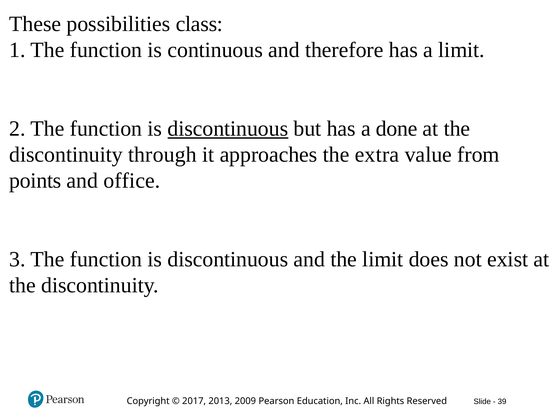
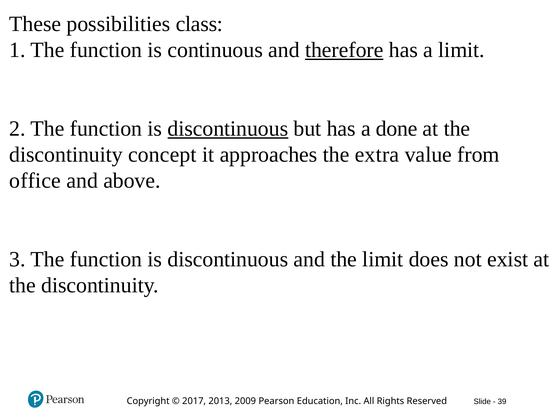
therefore underline: none -> present
through: through -> concept
points: points -> office
office: office -> above
